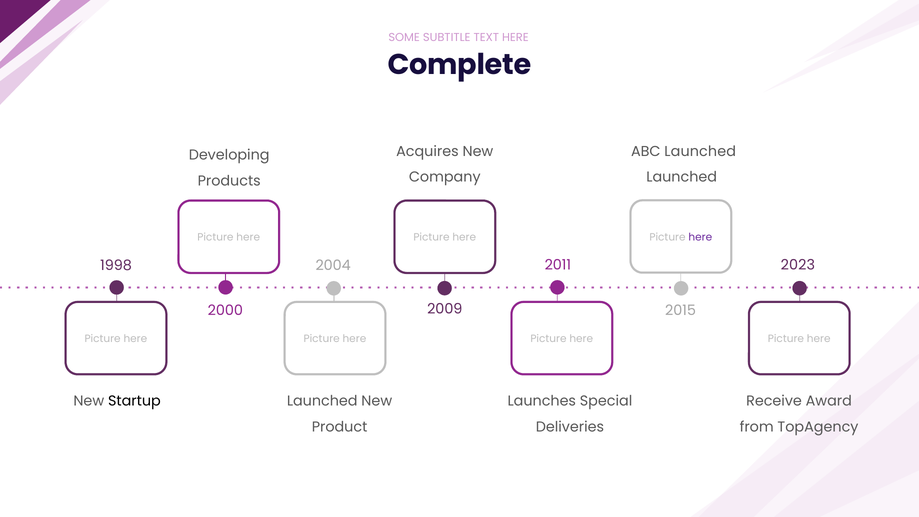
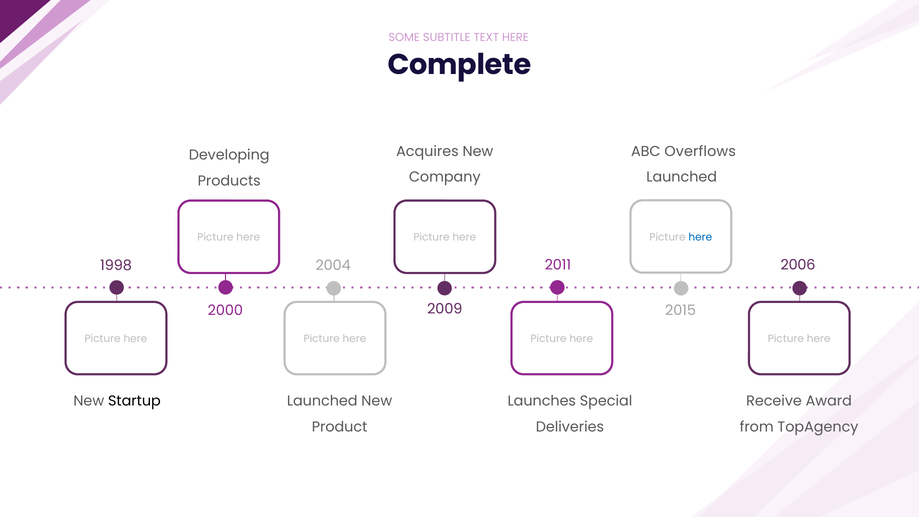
ABC Launched: Launched -> Overflows
here at (700, 237) colour: purple -> blue
2023: 2023 -> 2006
